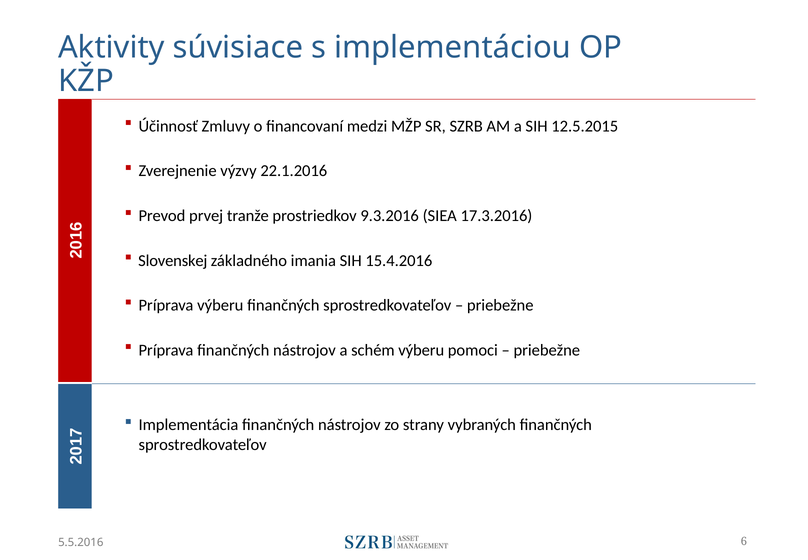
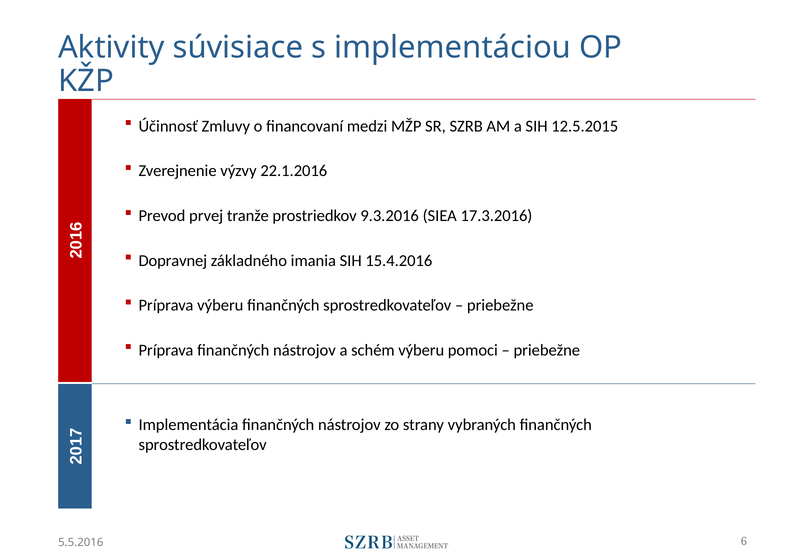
Slovenskej: Slovenskej -> Dopravnej
